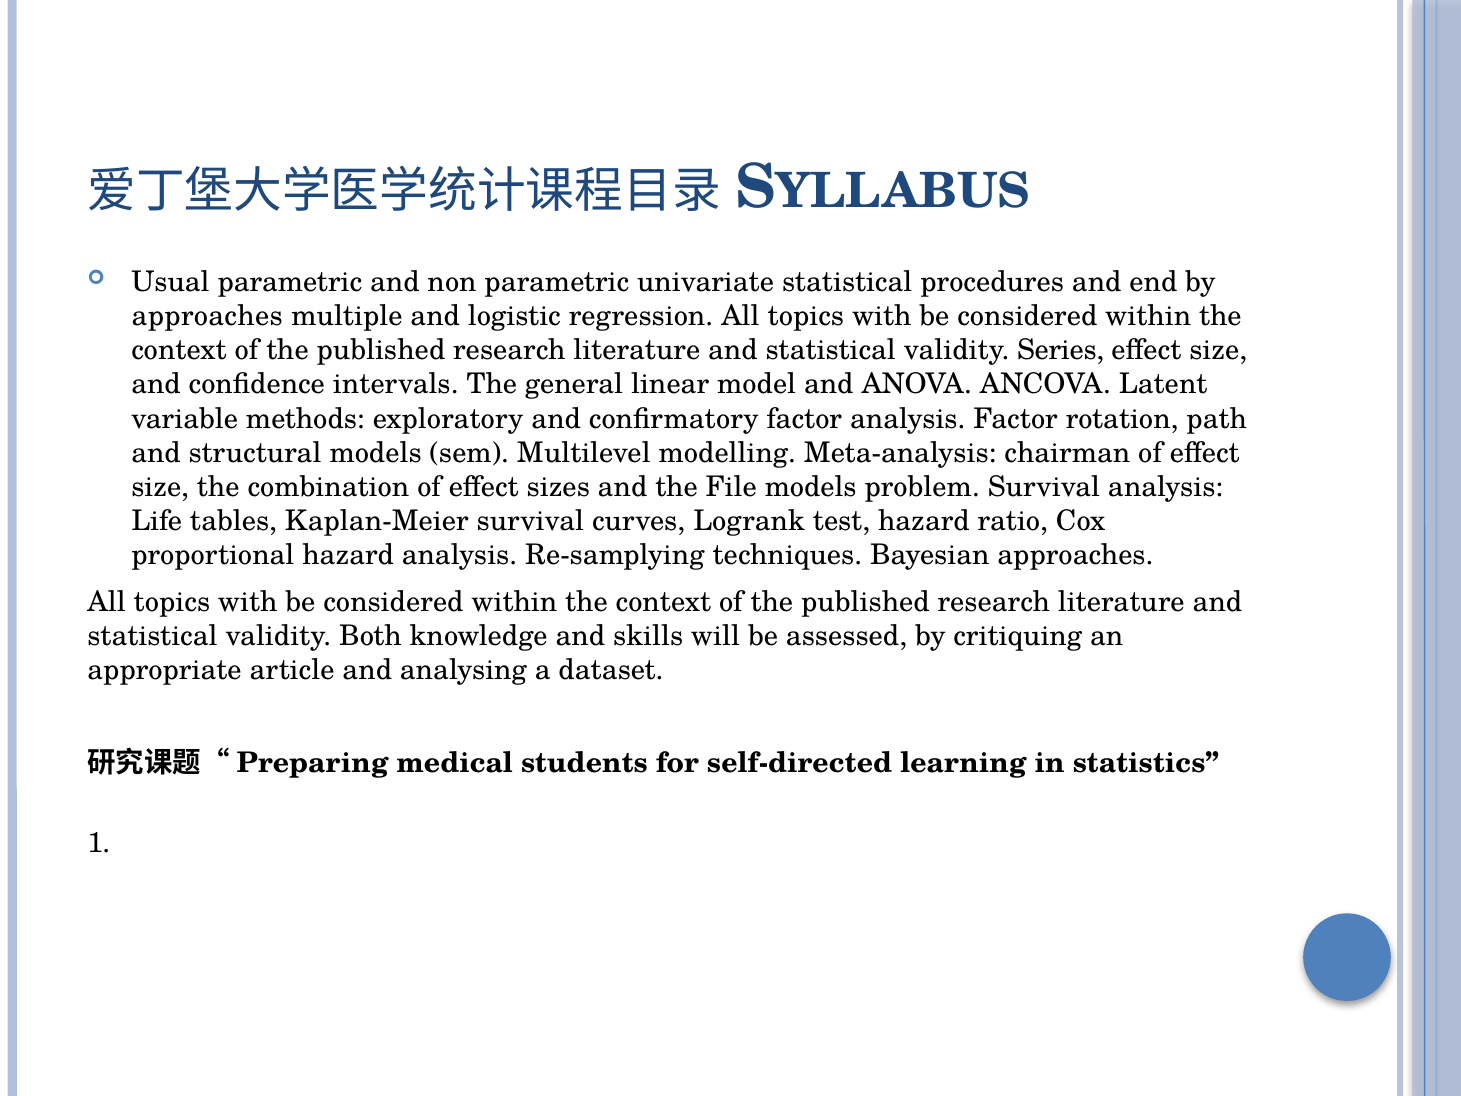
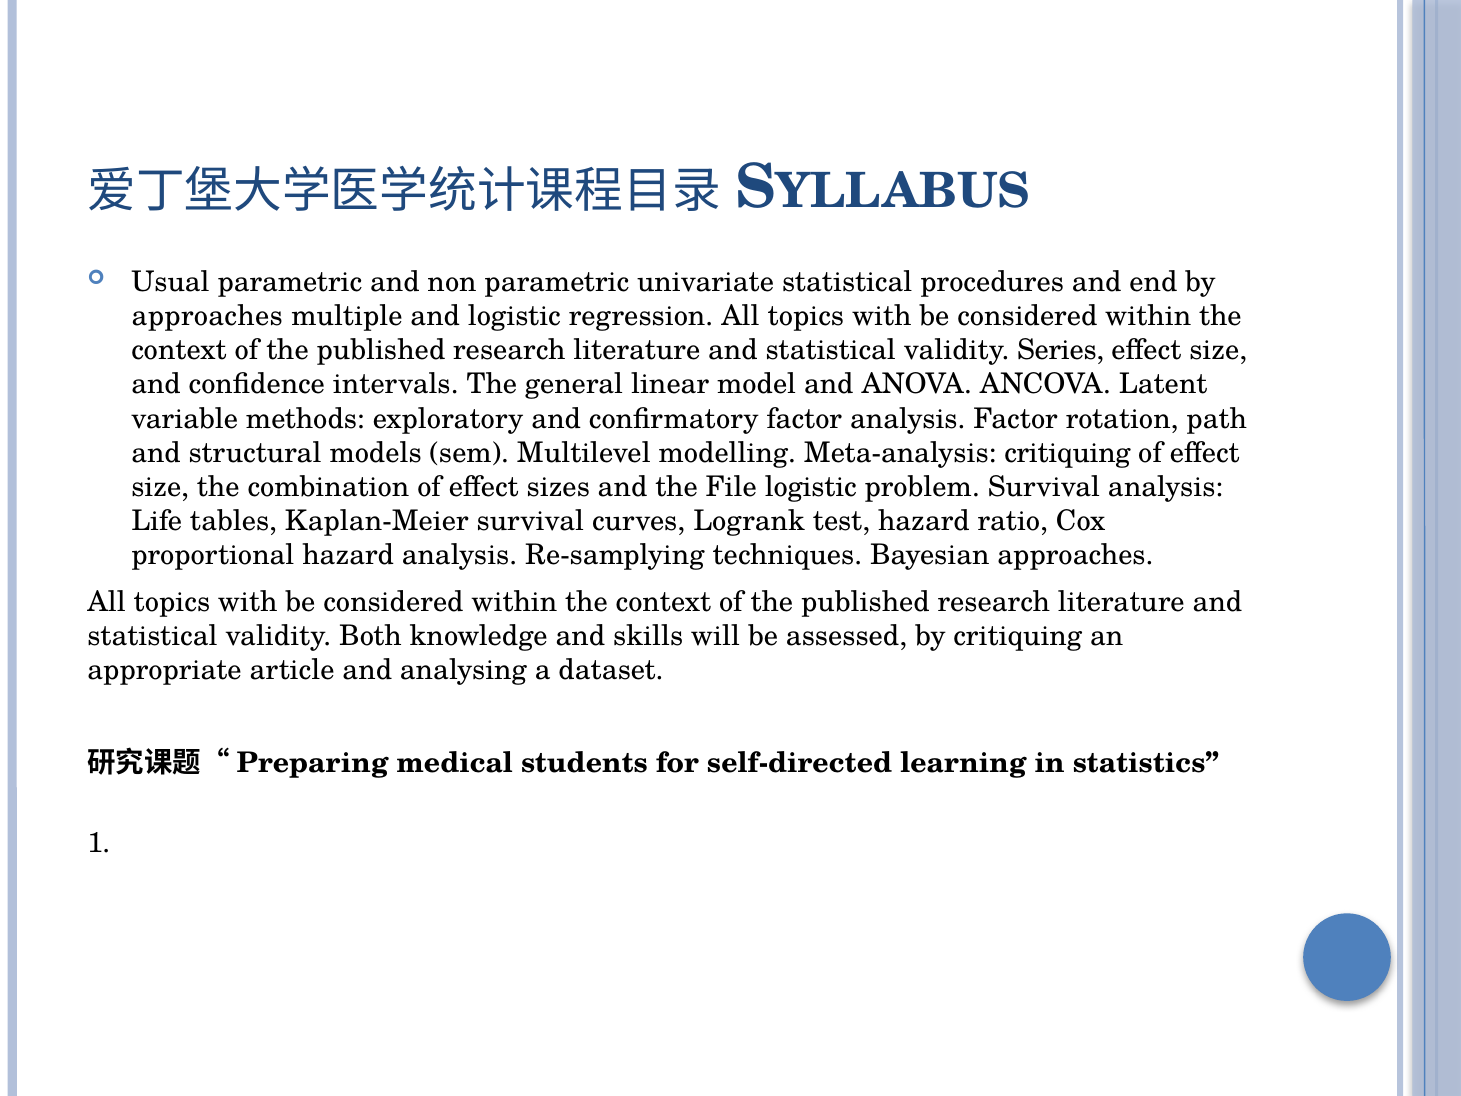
Meta-analysis chairman: chairman -> critiquing
File models: models -> logistic
